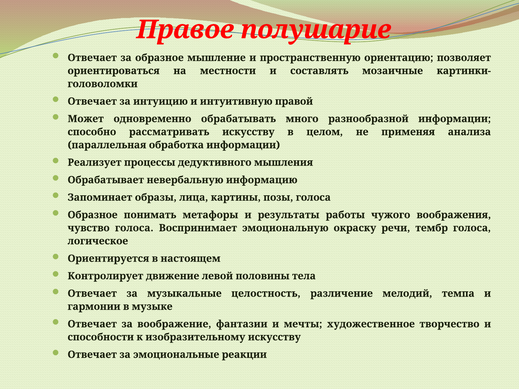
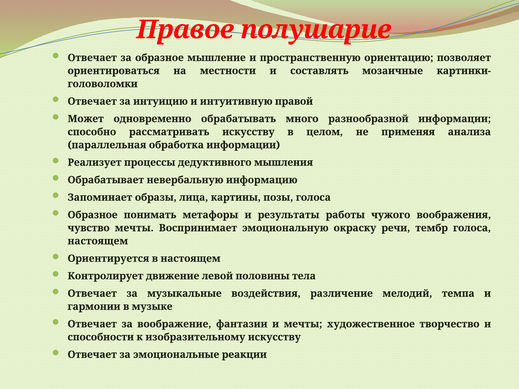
чувство голоса: голоса -> мечты
логическое at (98, 241): логическое -> настоящем
целостность: целостность -> воздействия
